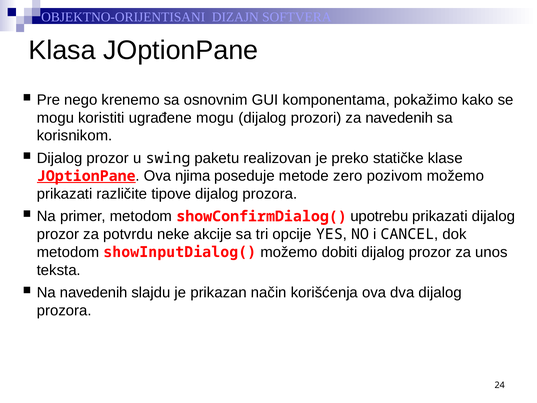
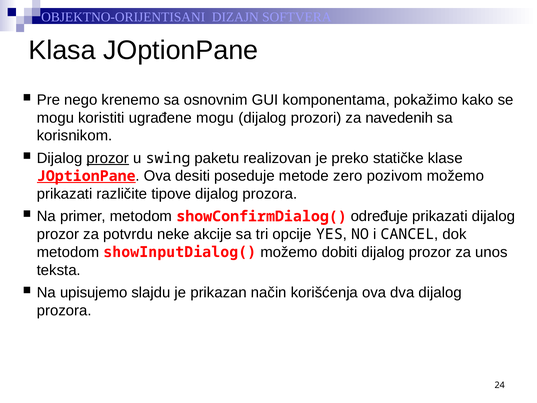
prozor at (108, 158) underline: none -> present
njima: njima -> desiti
upotrebu: upotrebu -> određuje
Na navedenih: navedenih -> upisujemo
